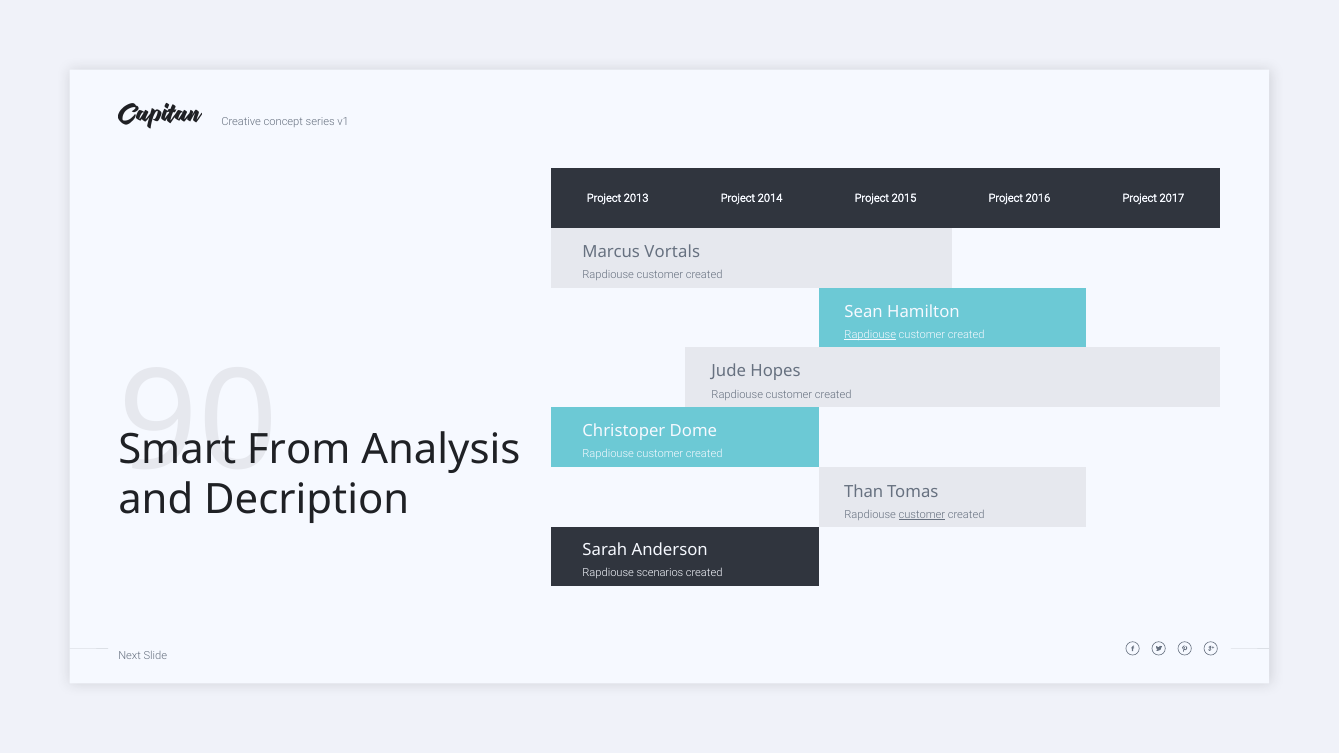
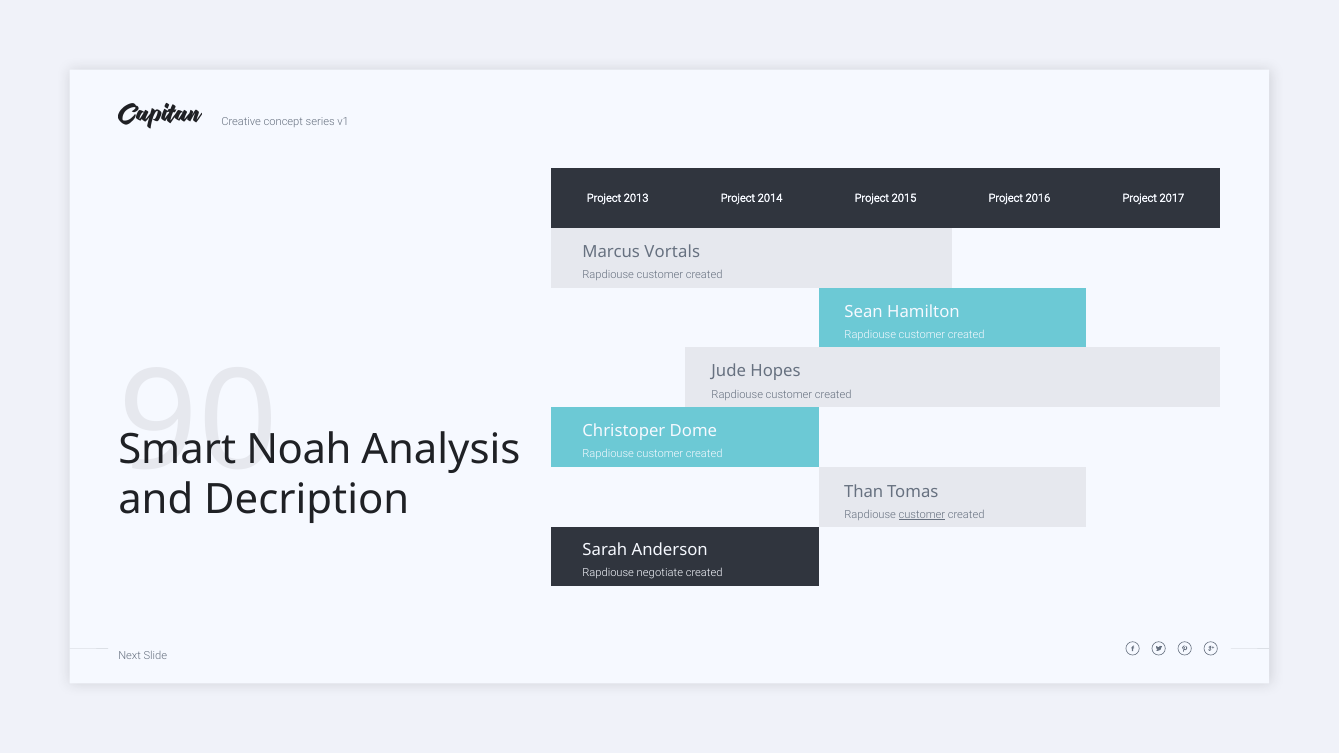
Rapdiouse at (870, 335) underline: present -> none
From: From -> Noah
scenarios: scenarios -> negotiate
